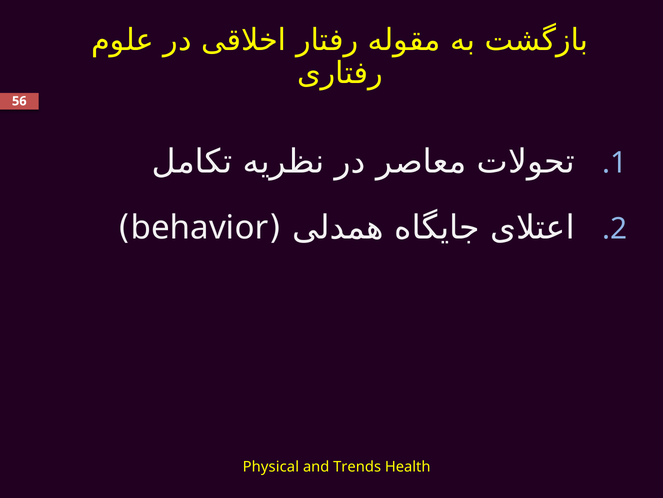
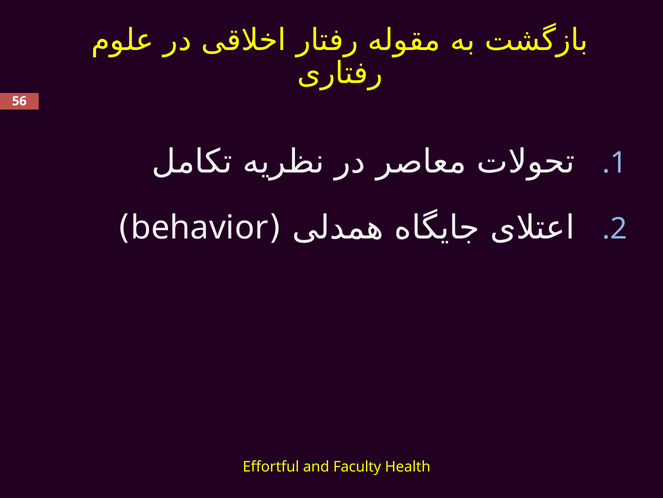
Physical: Physical -> Effortful
Trends: Trends -> Faculty
